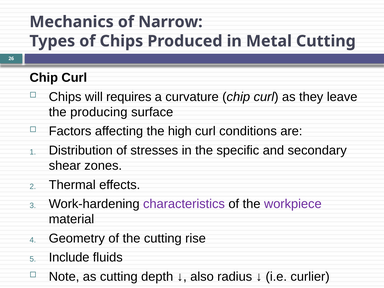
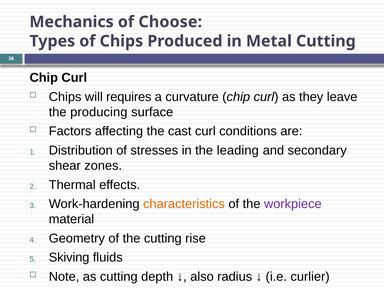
Narrow: Narrow -> Choose
high: high -> cast
specific: specific -> leading
characteristics colour: purple -> orange
Include: Include -> Skiving
